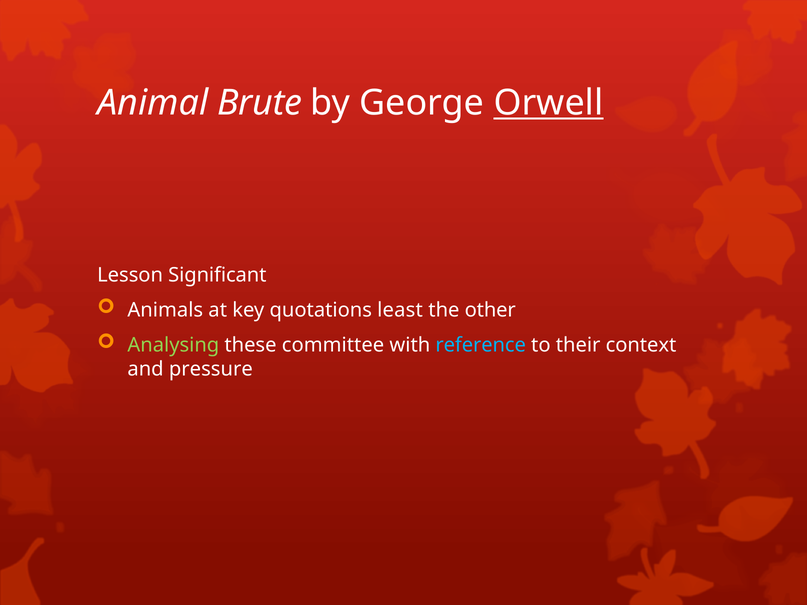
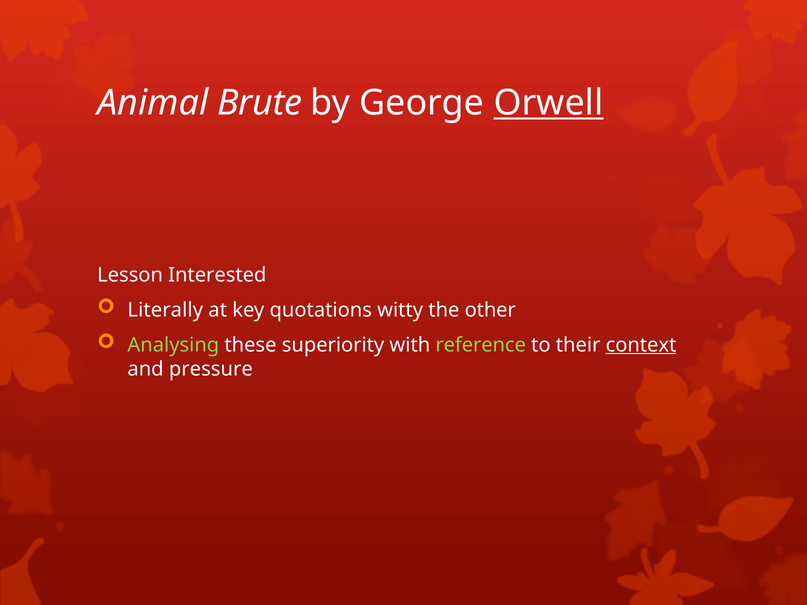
Significant: Significant -> Interested
Animals: Animals -> Literally
least: least -> witty
committee: committee -> superiority
reference colour: light blue -> light green
context underline: none -> present
